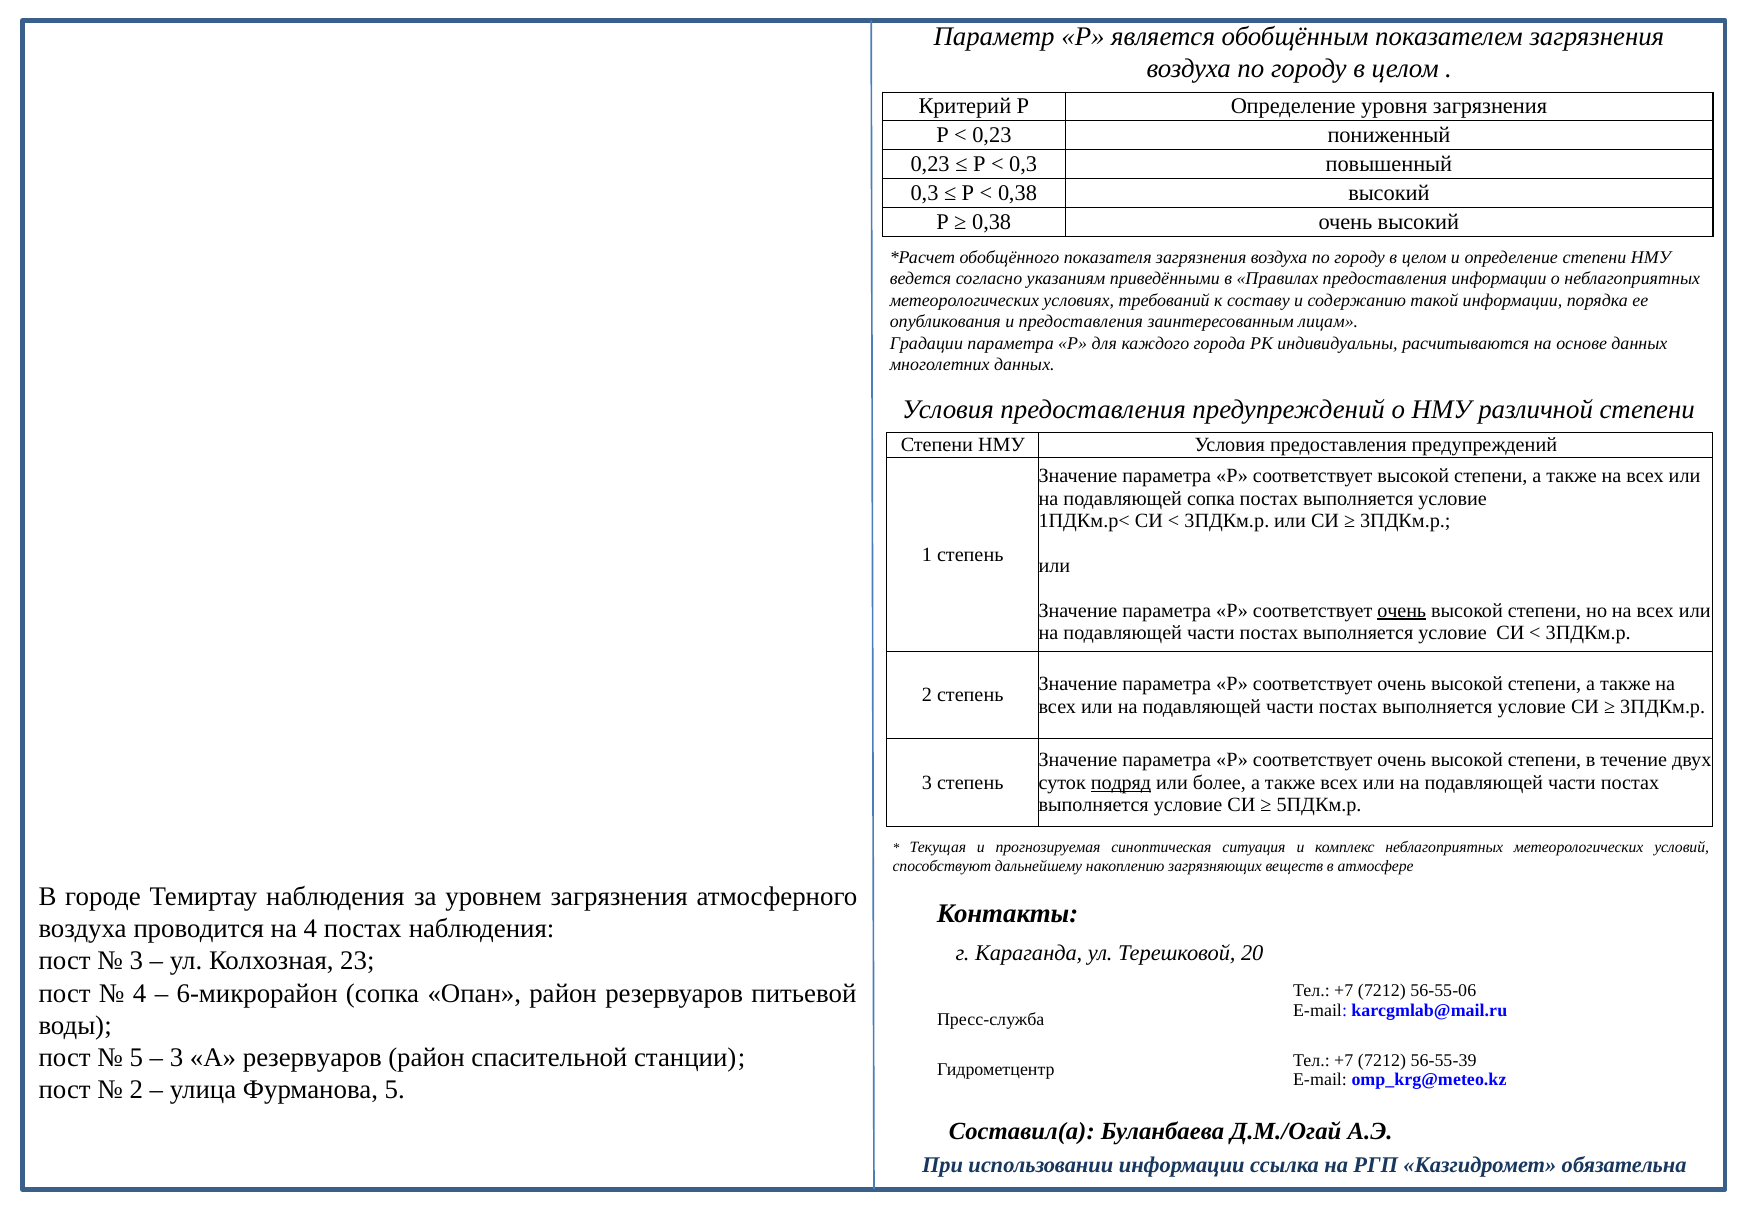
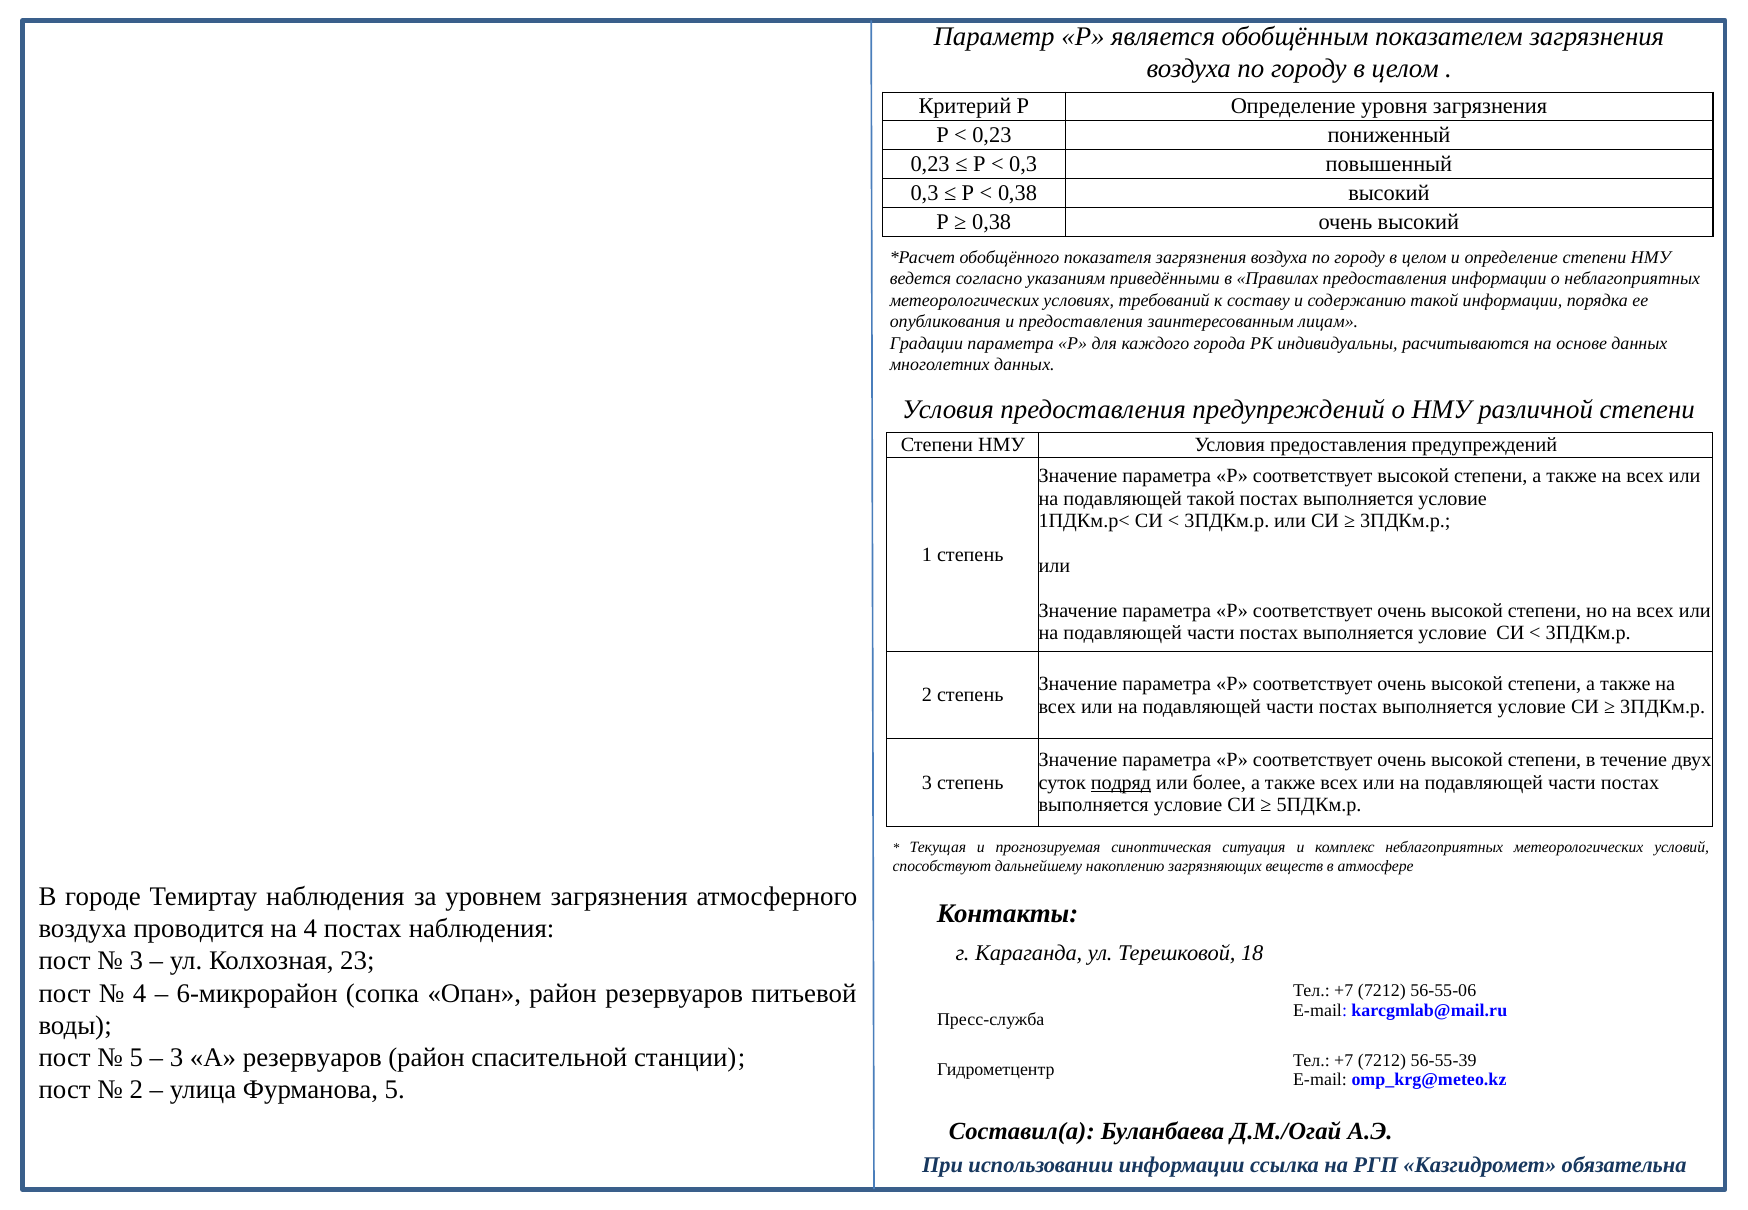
подавляющей сопка: сопка -> такой
очень at (1402, 610) underline: present -> none
20: 20 -> 18
